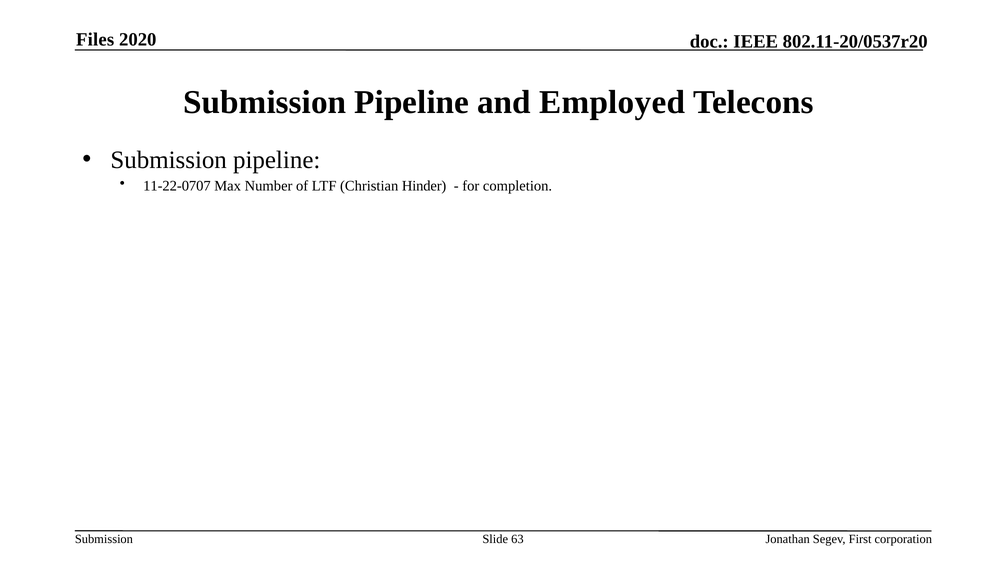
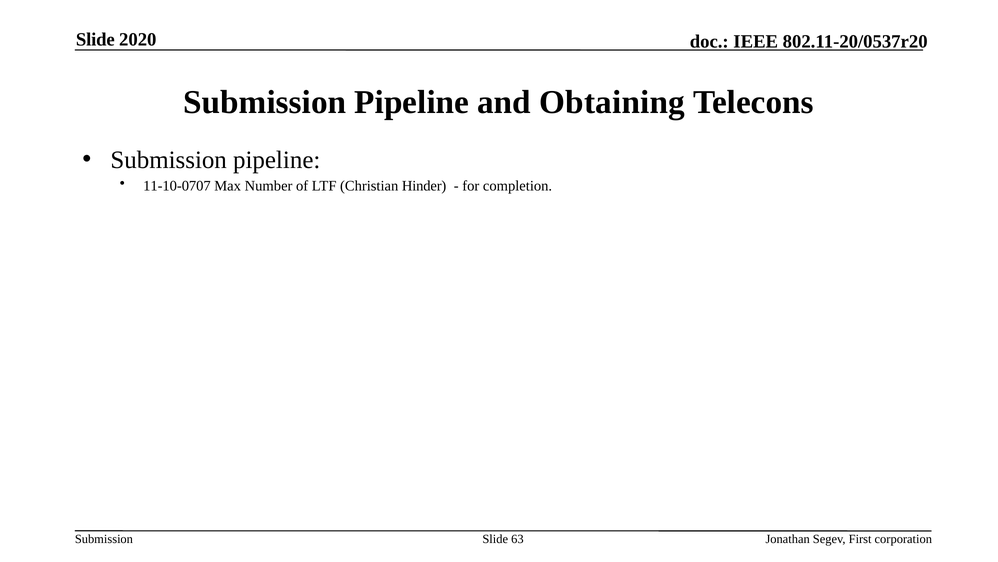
Files at (95, 40): Files -> Slide
Employed: Employed -> Obtaining
11-22-0707: 11-22-0707 -> 11-10-0707
